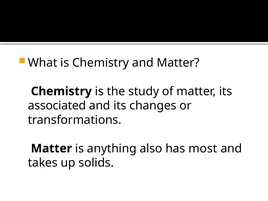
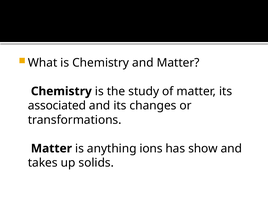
also: also -> ions
most: most -> show
